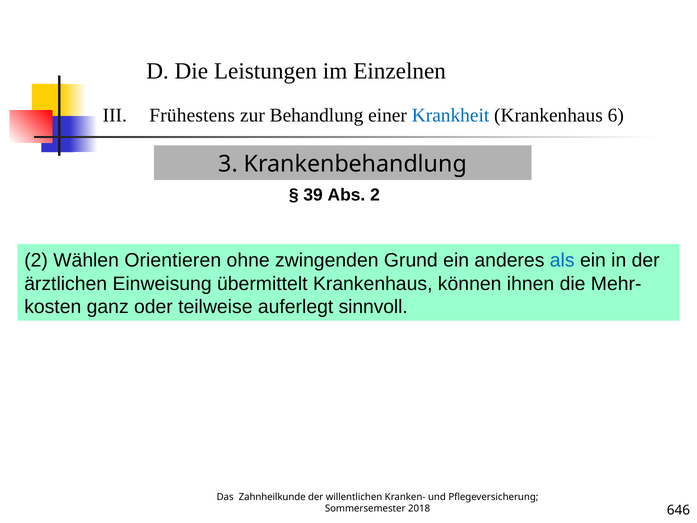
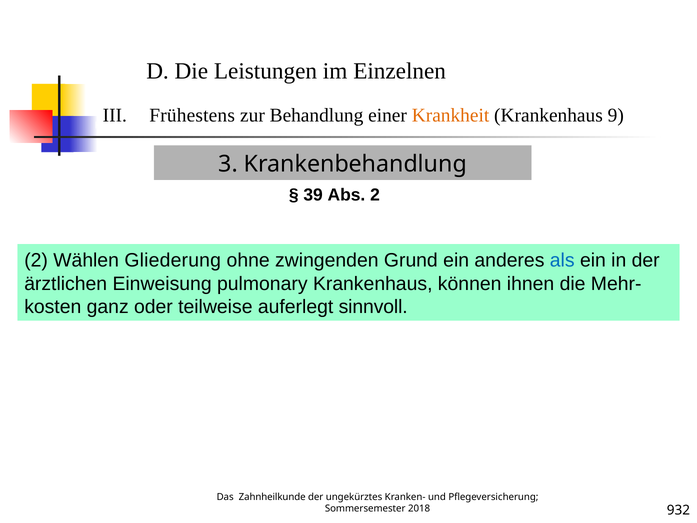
Krankheit colour: blue -> orange
6: 6 -> 9
Orientieren: Orientieren -> Gliederung
übermittelt: übermittelt -> pulmonary
willentlichen: willentlichen -> ungekürztes
646: 646 -> 932
